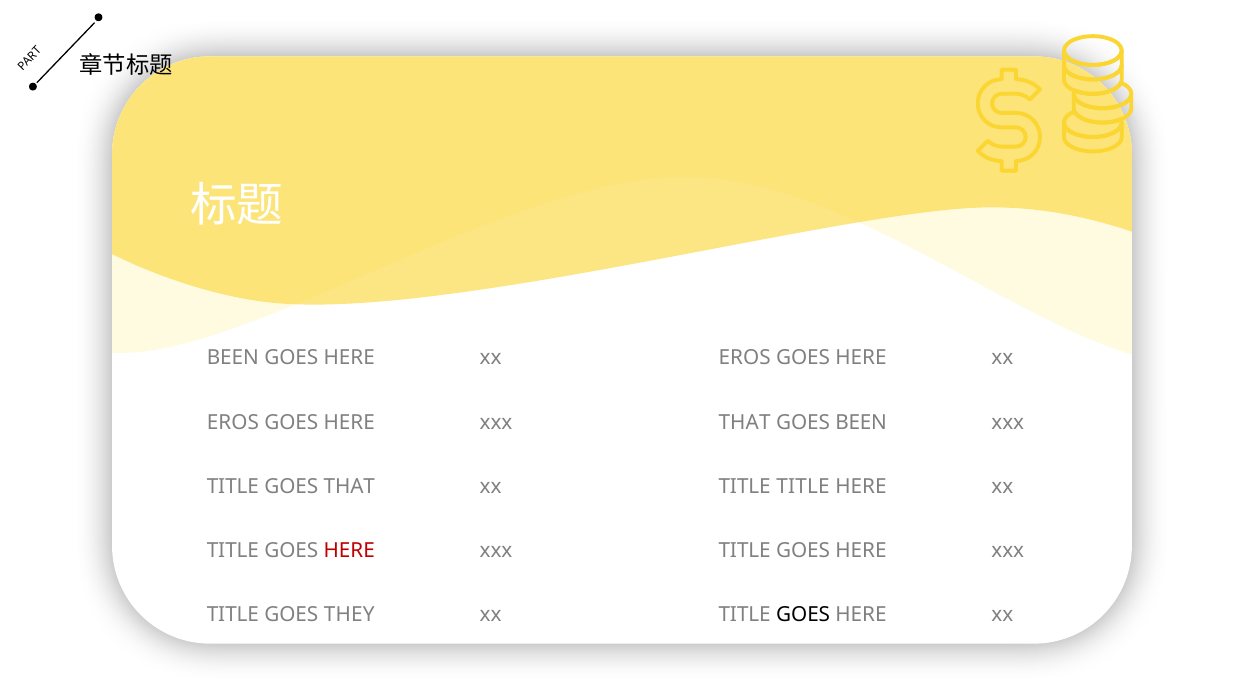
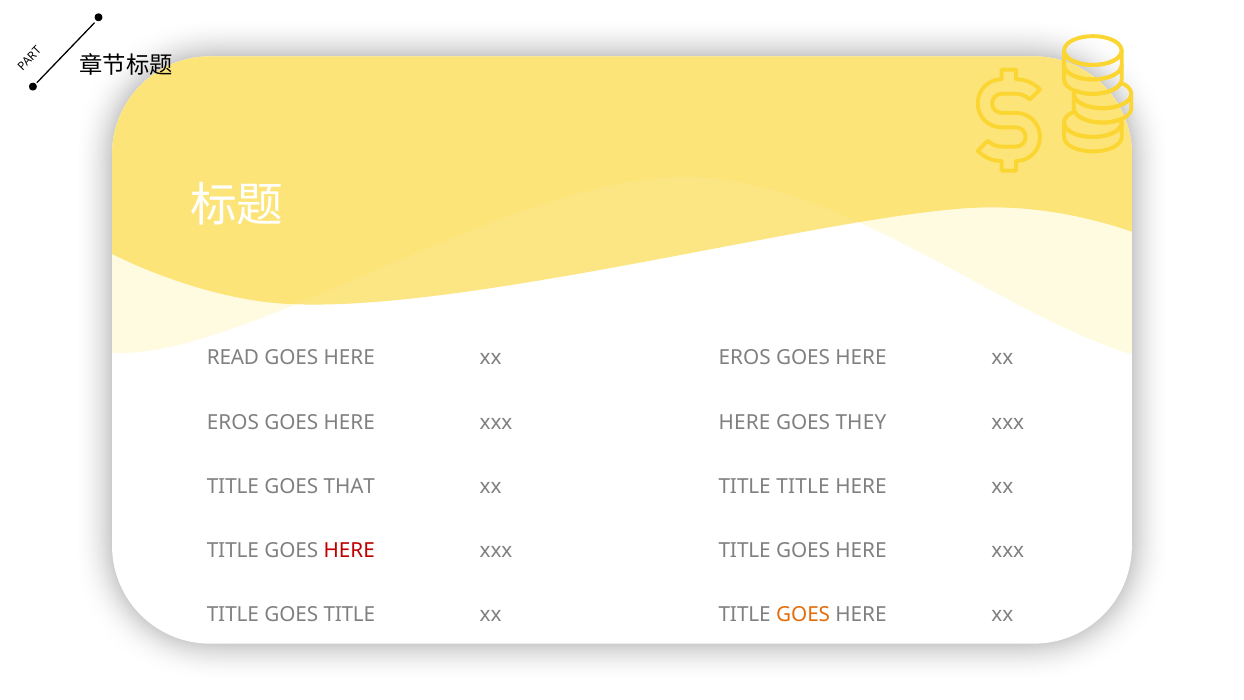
BEEN at (233, 358): BEEN -> READ
THAT at (745, 422): THAT -> HERE
GOES BEEN: BEEN -> THEY
GOES THEY: THEY -> TITLE
GOES at (803, 614) colour: black -> orange
